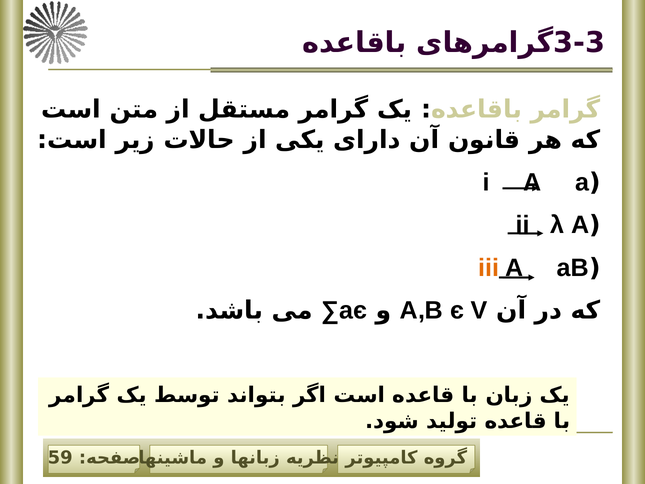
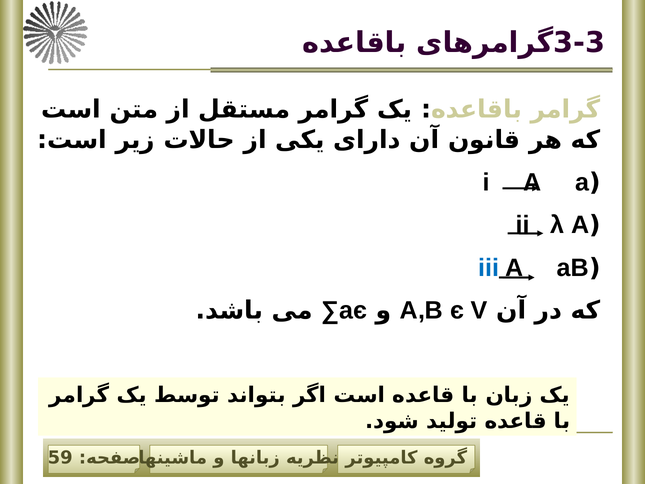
iii colour: orange -> blue
